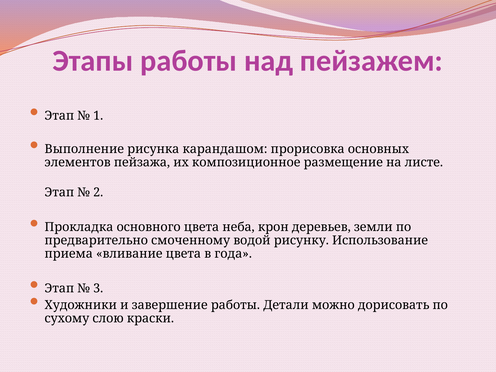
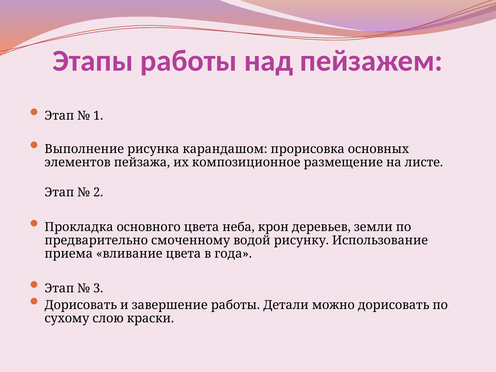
Художники at (81, 305): Художники -> Дорисовать
